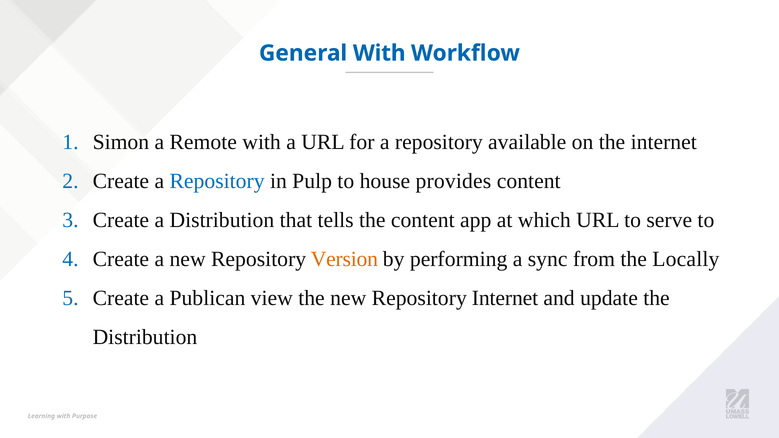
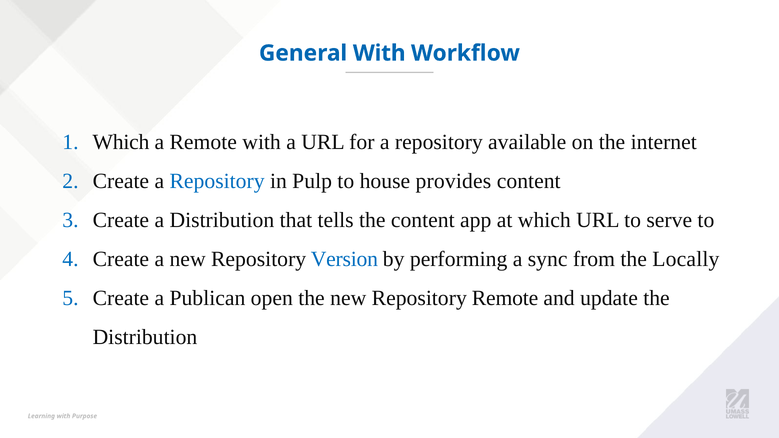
Simon at (121, 142): Simon -> Which
Version colour: orange -> blue
view: view -> open
Repository Internet: Internet -> Remote
